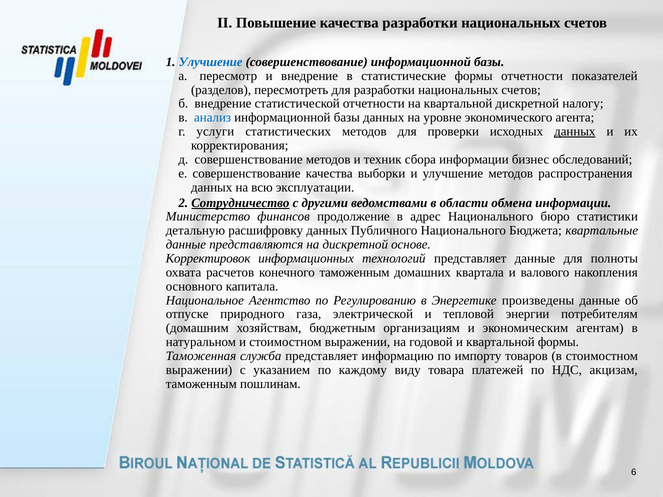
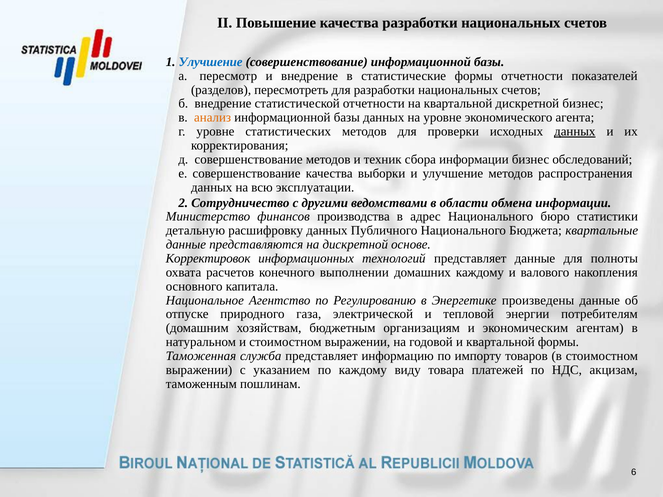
дискретной налогу: налогу -> бизнес
анализ colour: blue -> orange
г услуги: услуги -> уровне
Сотрудничество underline: present -> none
продолжение: продолжение -> производства
конечного таможенным: таможенным -> выполнении
домашних квартала: квартала -> каждому
